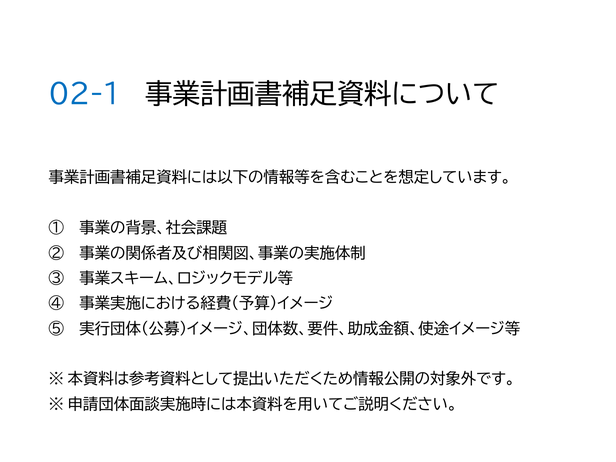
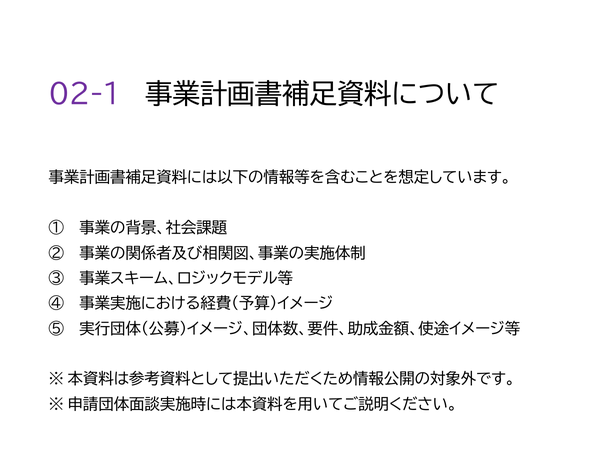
02-1 colour: blue -> purple
